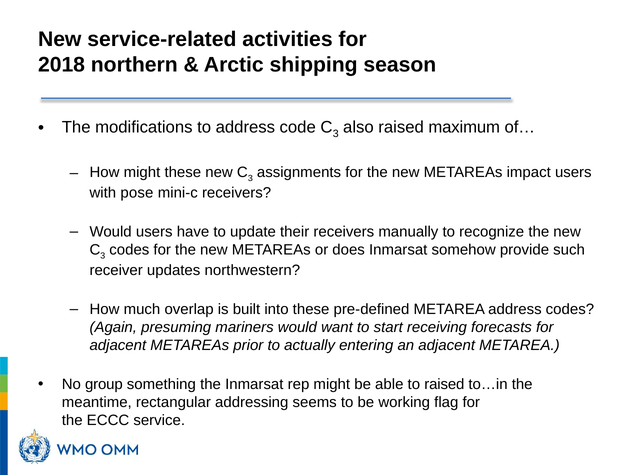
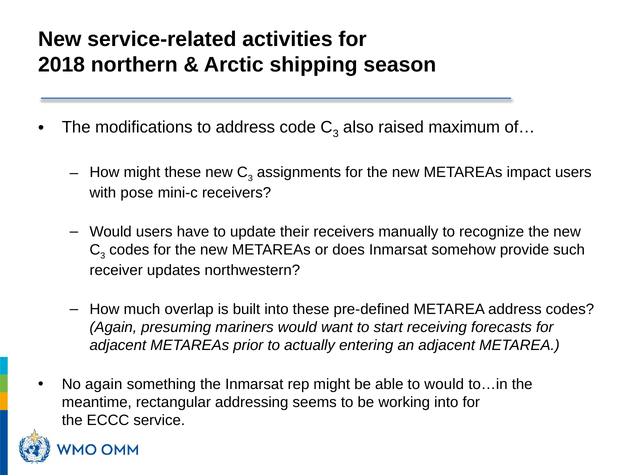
No group: group -> again
to raised: raised -> would
working flag: flag -> into
